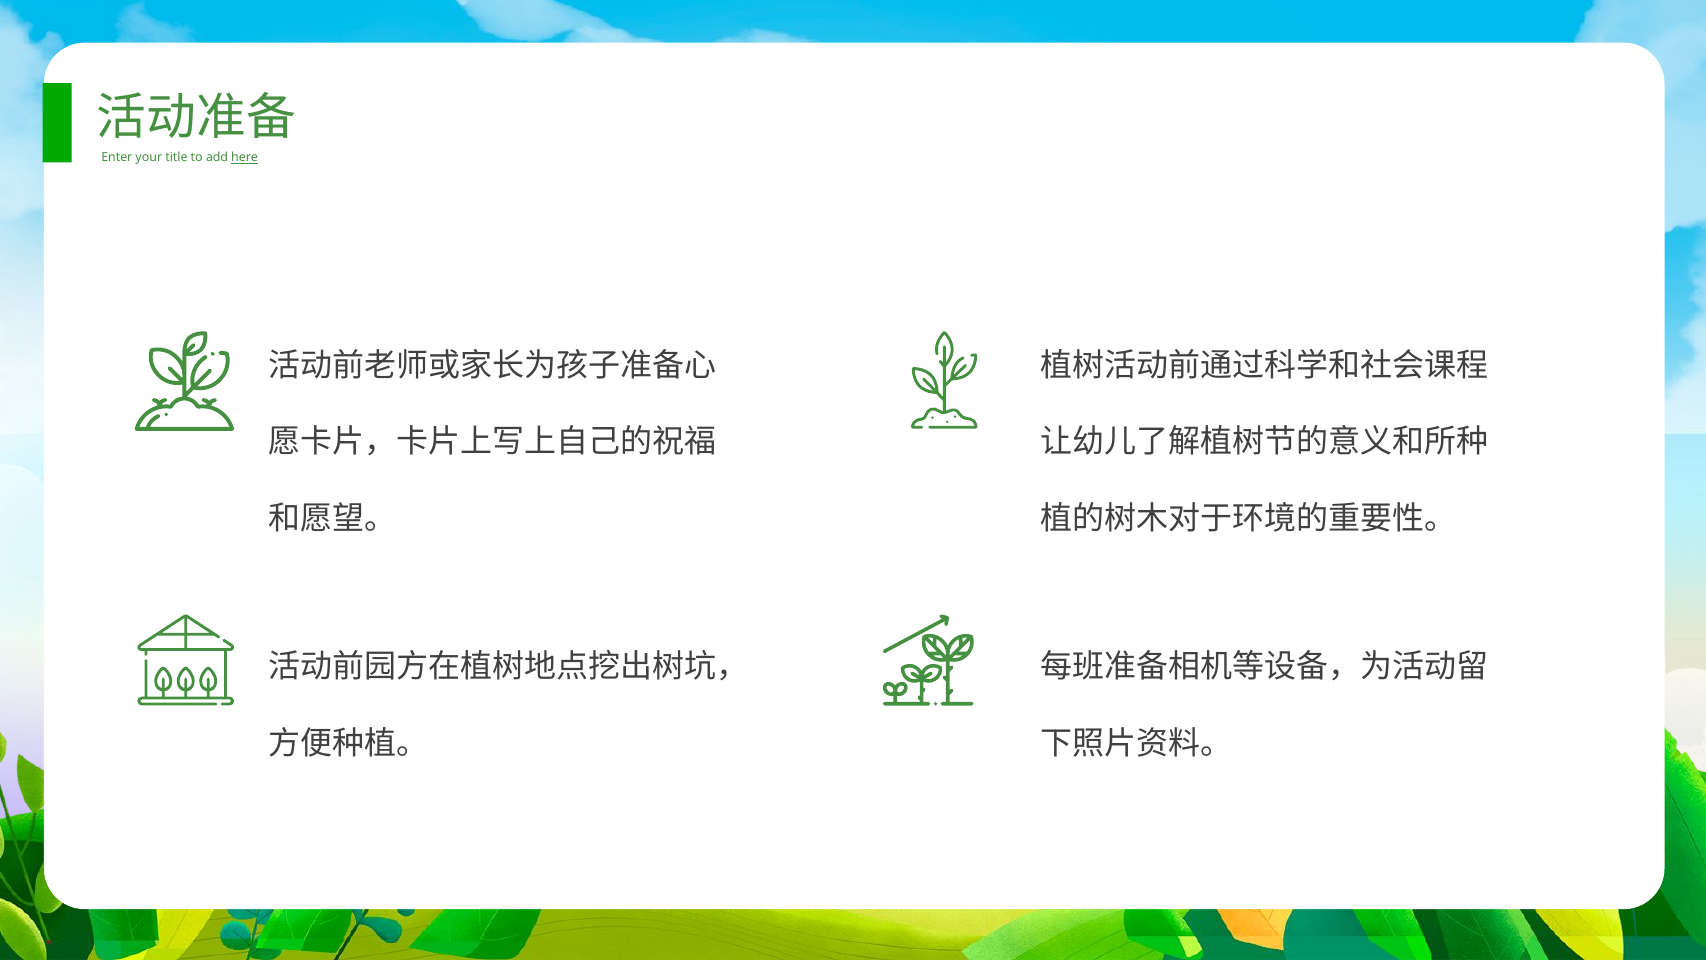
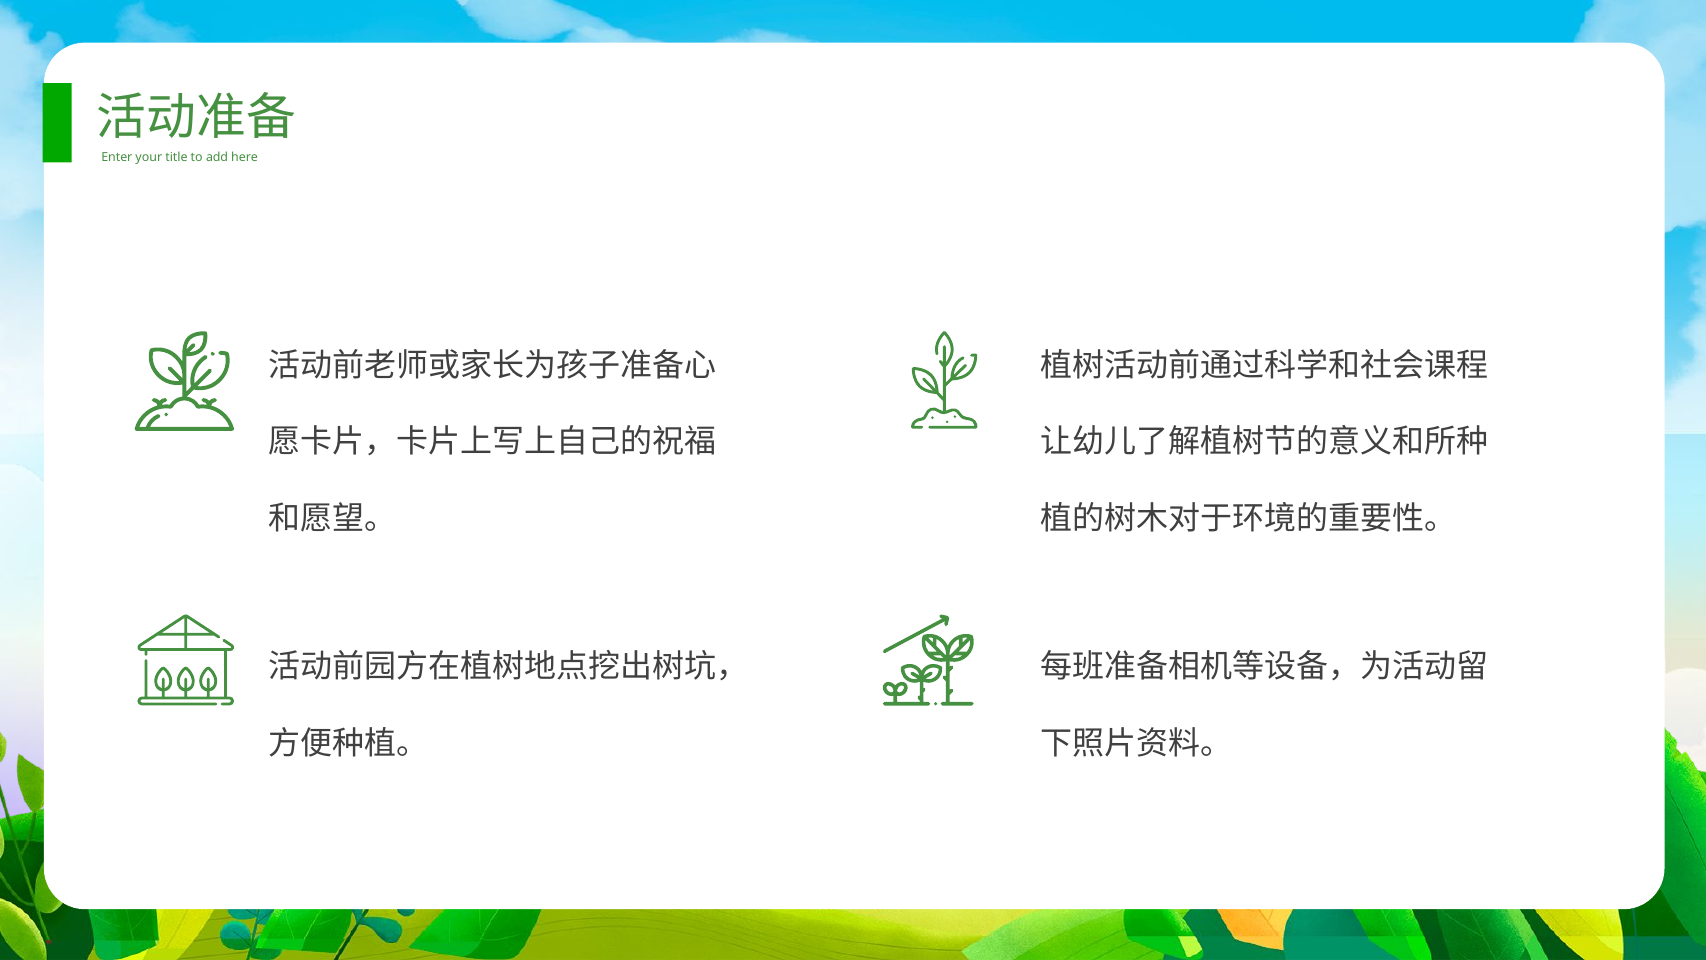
here underline: present -> none
